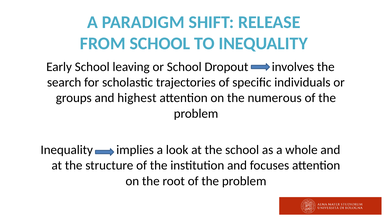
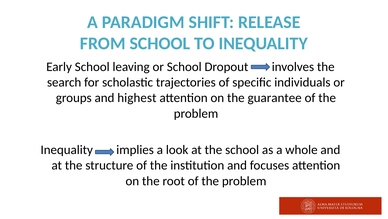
numerous: numerous -> guarantee
